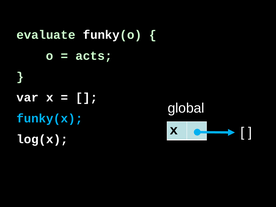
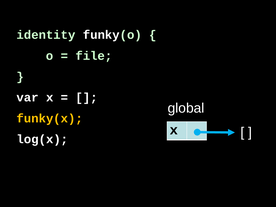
evaluate: evaluate -> identity
acts: acts -> file
funky(x colour: light blue -> yellow
